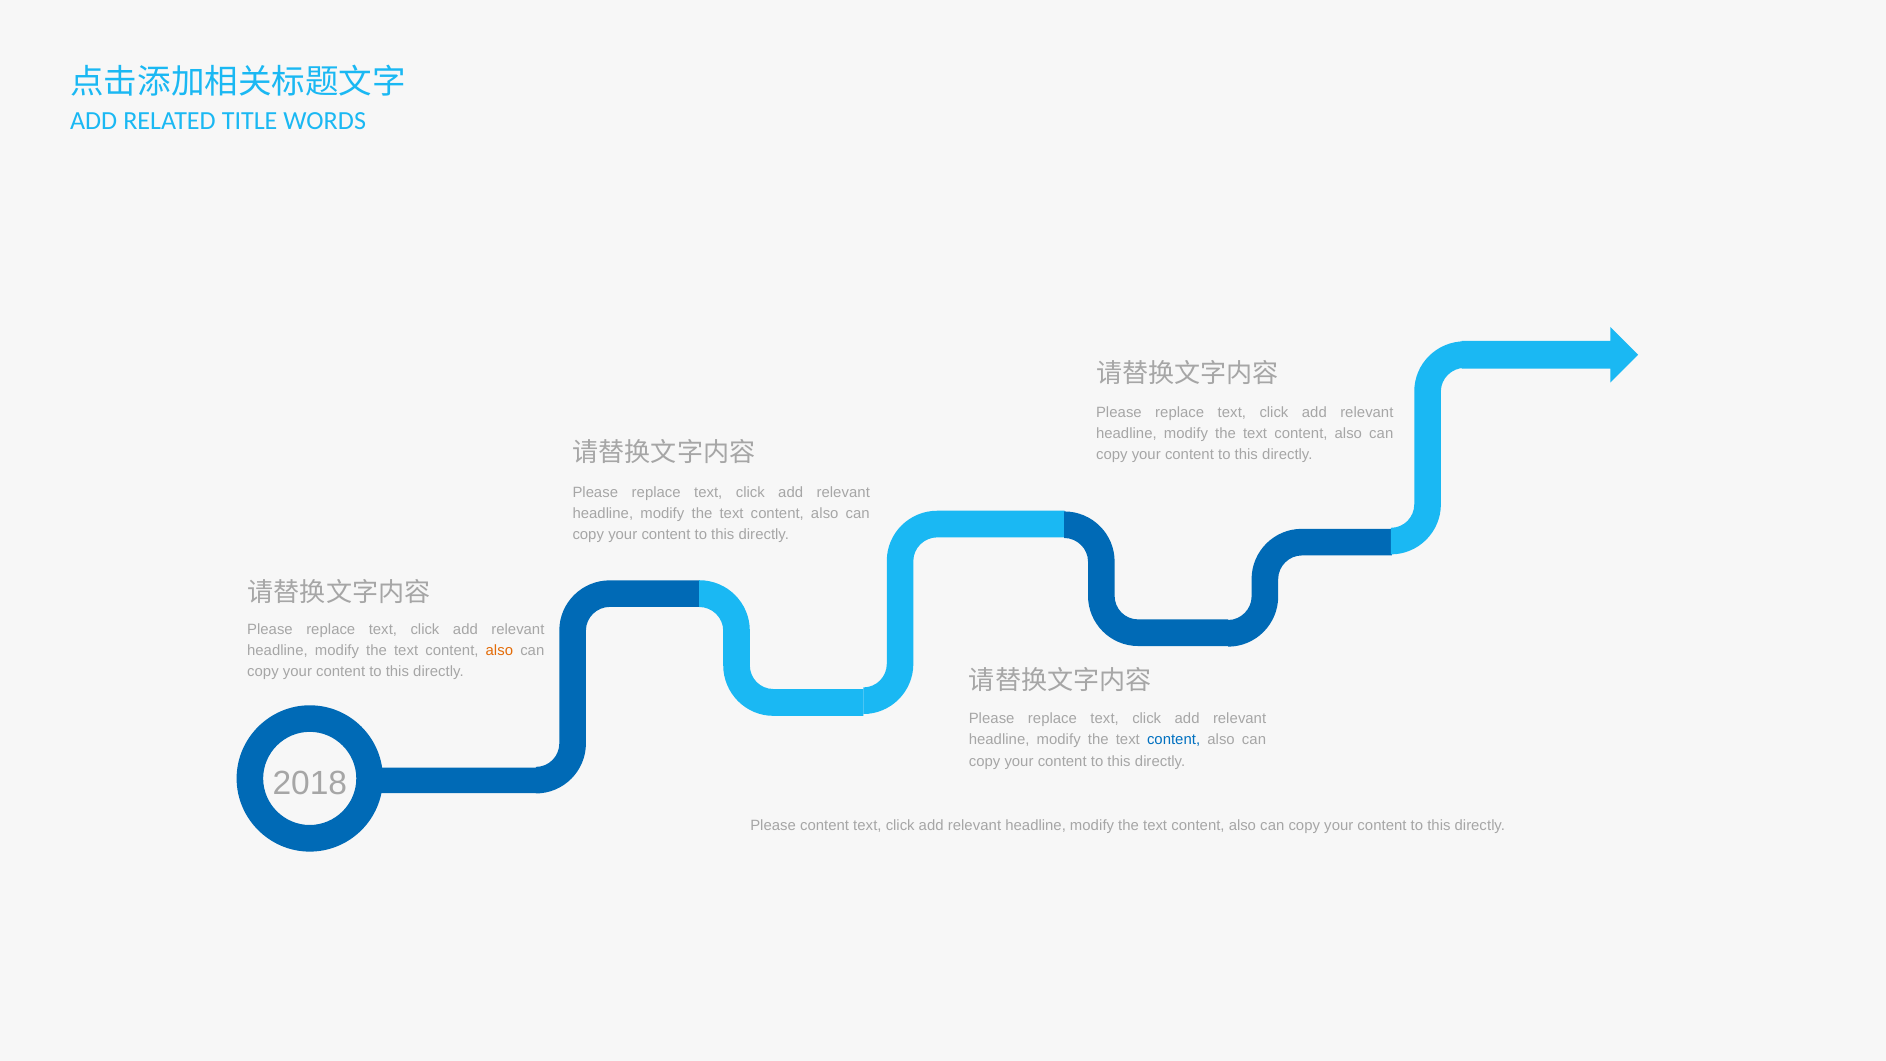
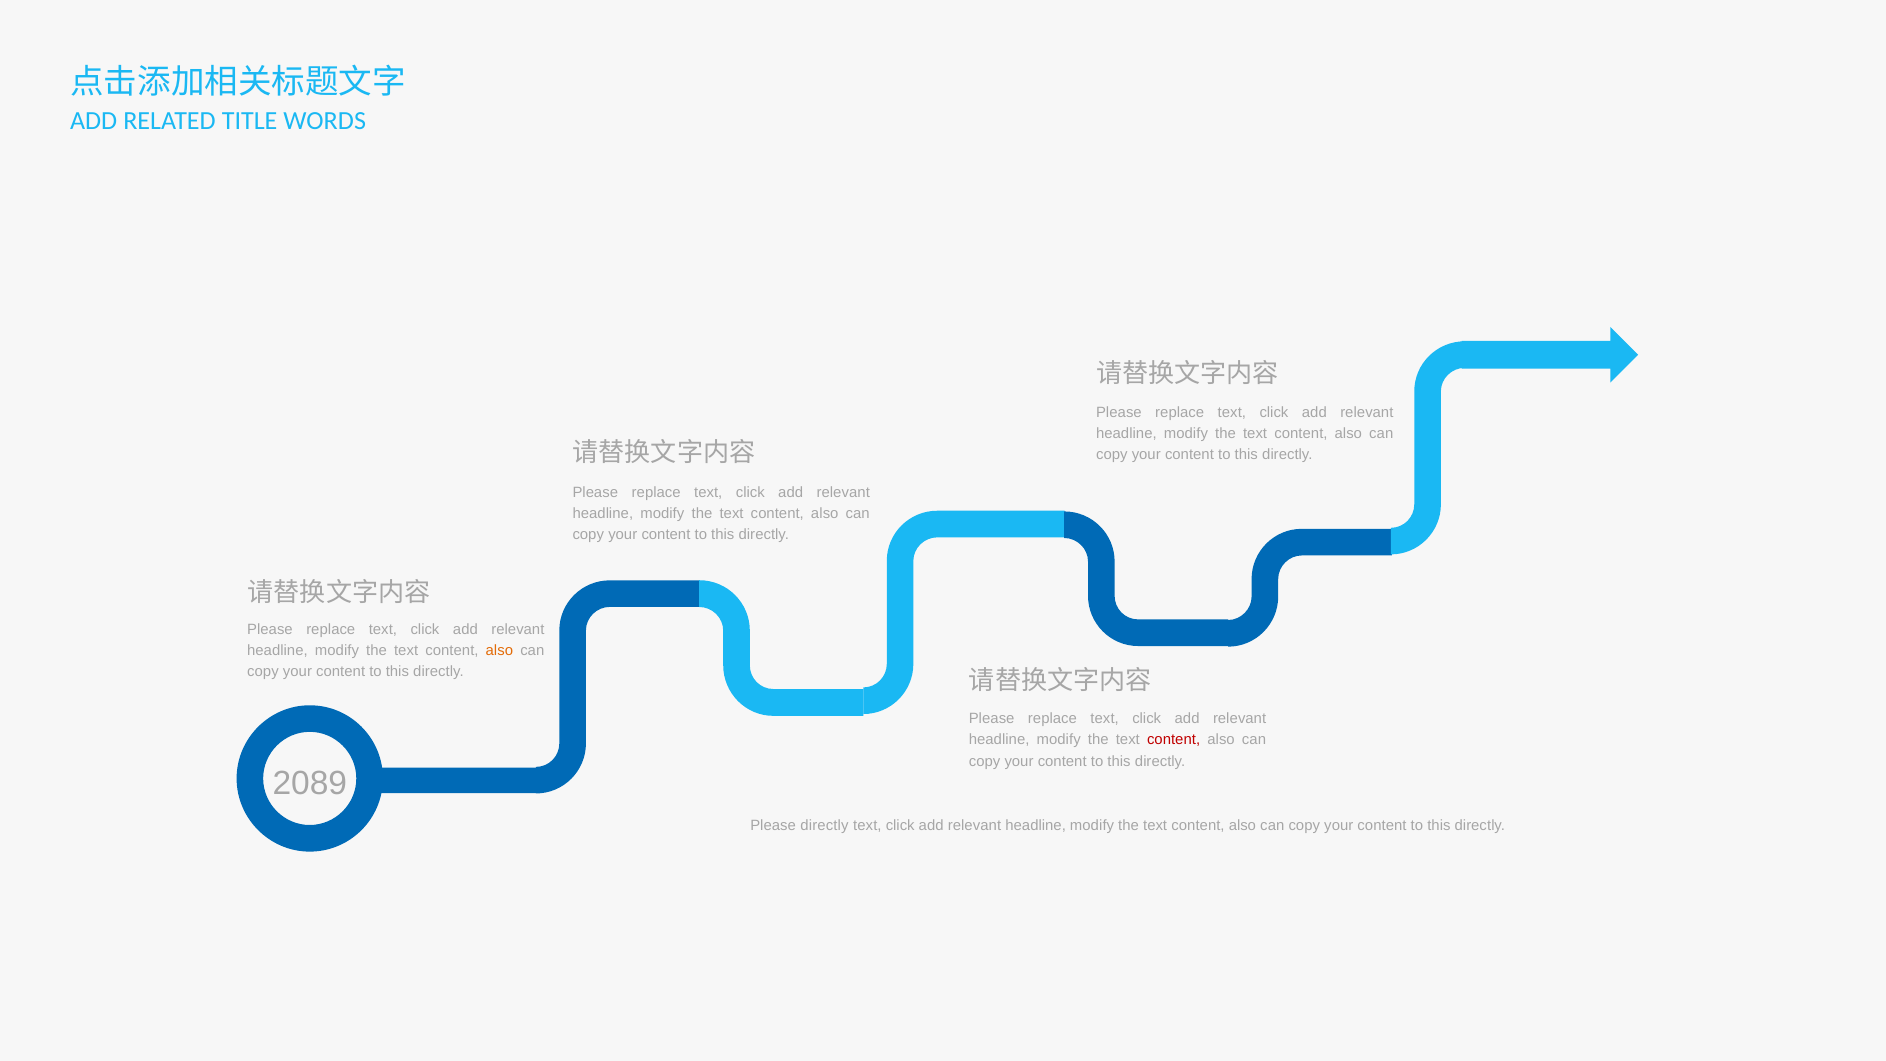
content at (1174, 740) colour: blue -> red
2018: 2018 -> 2089
Please content: content -> directly
